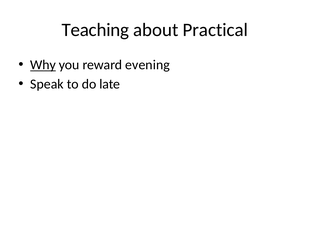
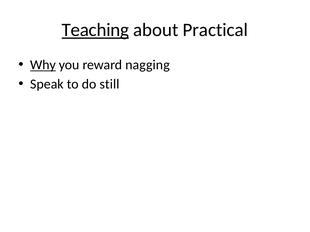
Teaching underline: none -> present
evening: evening -> nagging
late: late -> still
